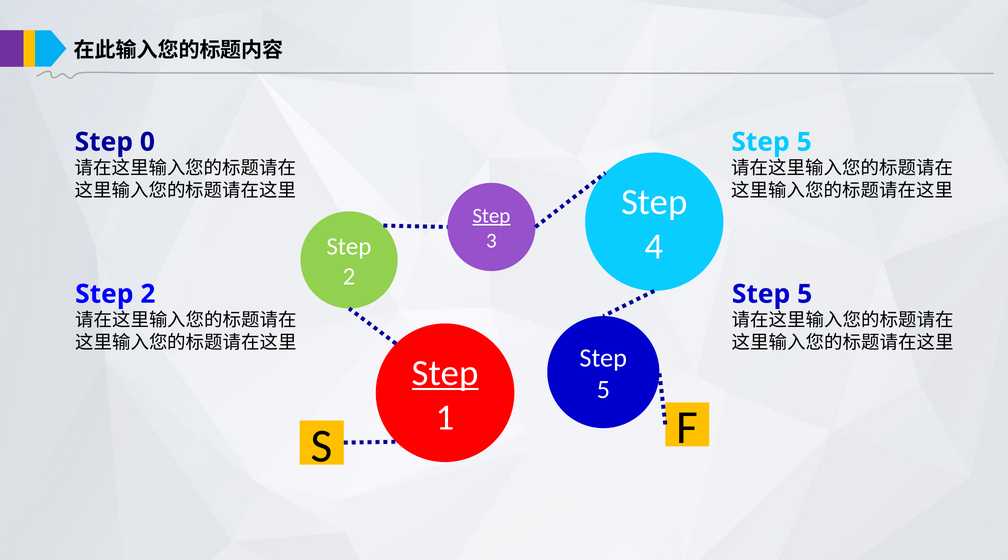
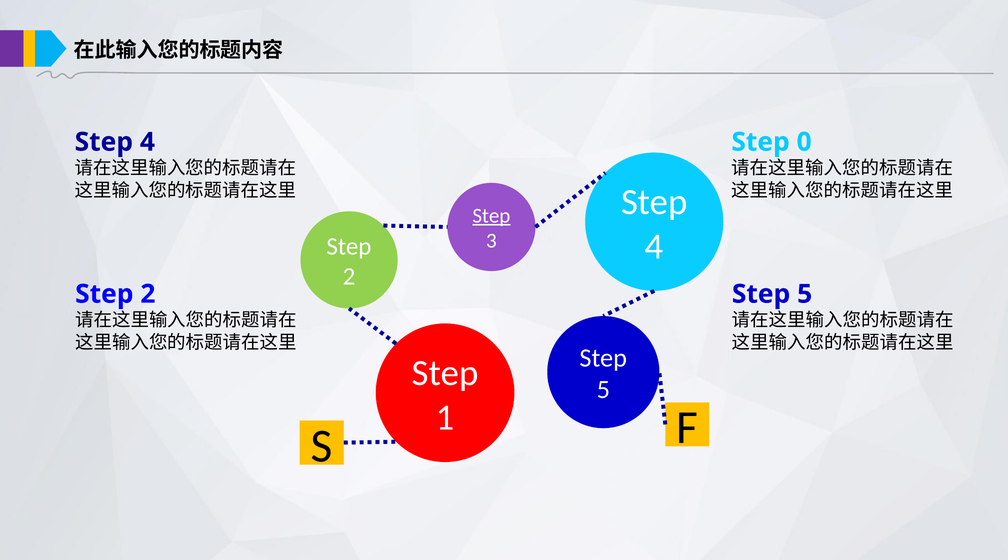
0 at (147, 142): 0 -> 4
5 at (804, 142): 5 -> 0
Step at (445, 373) underline: present -> none
